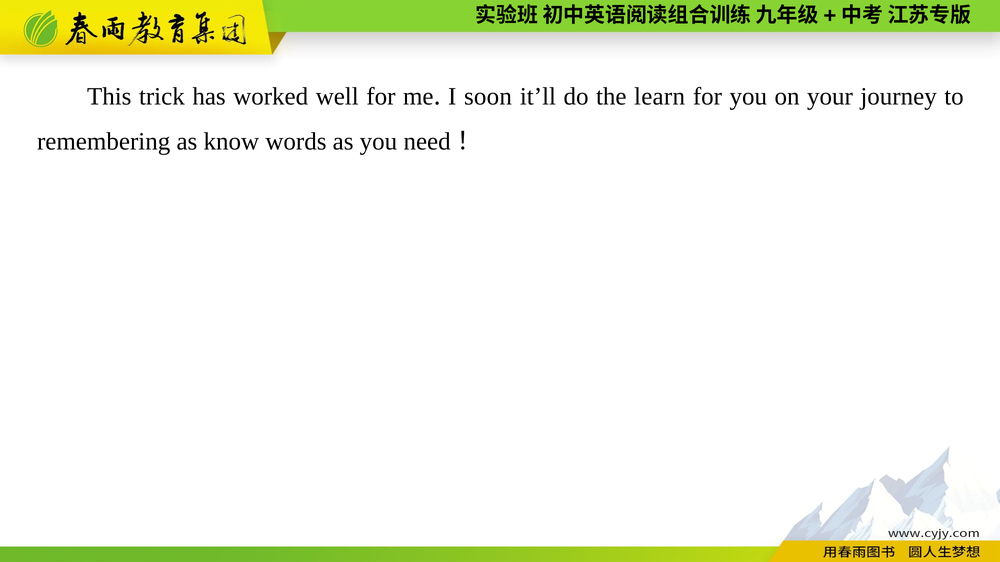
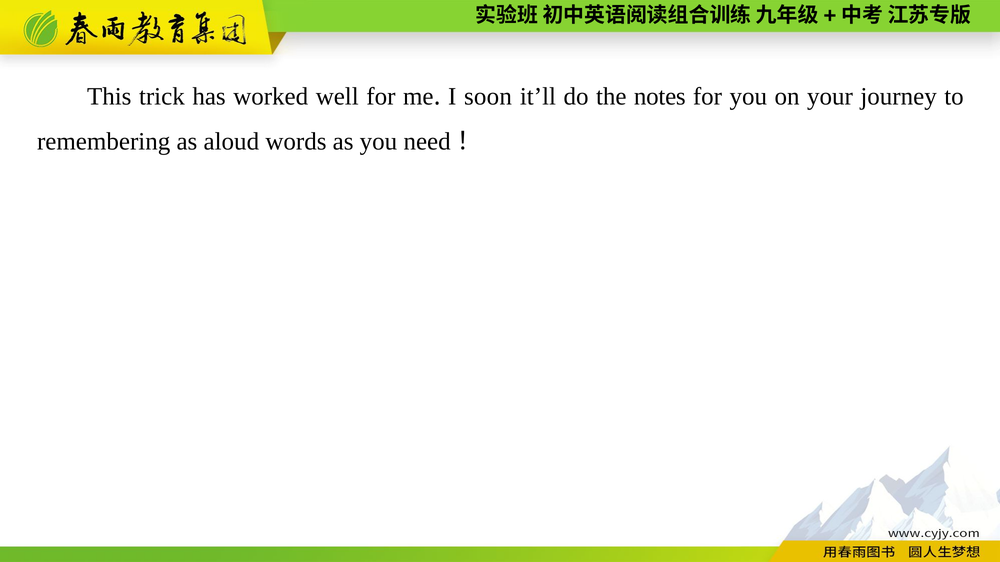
learn: learn -> notes
know: know -> aloud
